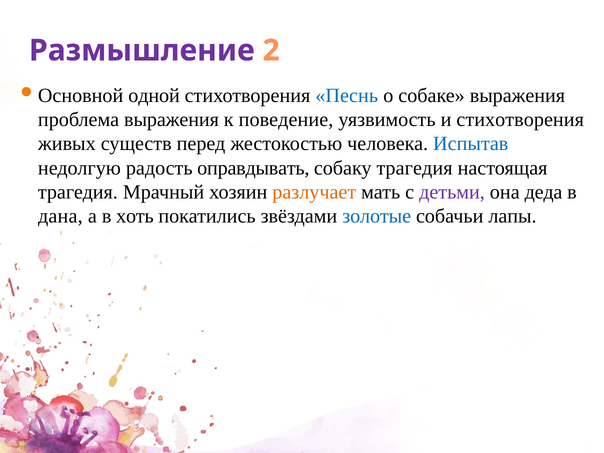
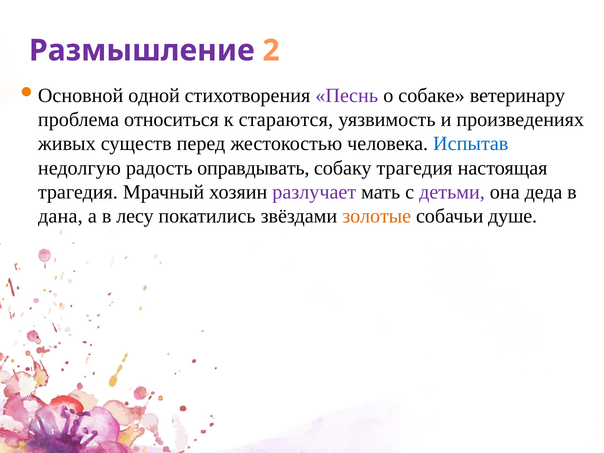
Песнь colour: blue -> purple
собаке выражения: выражения -> ветеринару
проблема выражения: выражения -> относиться
поведение: поведение -> стараются
и стихотворения: стихотворения -> произведениях
разлучает colour: orange -> purple
хоть: хоть -> лесу
золотые colour: blue -> orange
лапы: лапы -> душе
